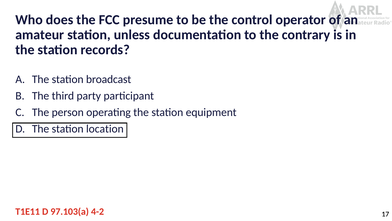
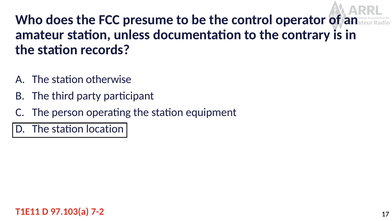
broadcast: broadcast -> otherwise
4-2: 4-2 -> 7-2
